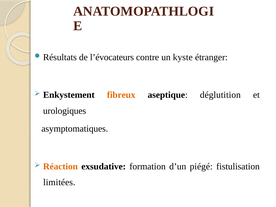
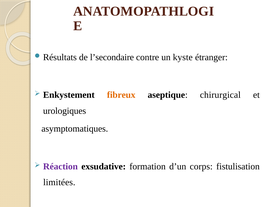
l’évocateurs: l’évocateurs -> l’secondaire
déglutition: déglutition -> chirurgical
Réaction colour: orange -> purple
piégé: piégé -> corps
